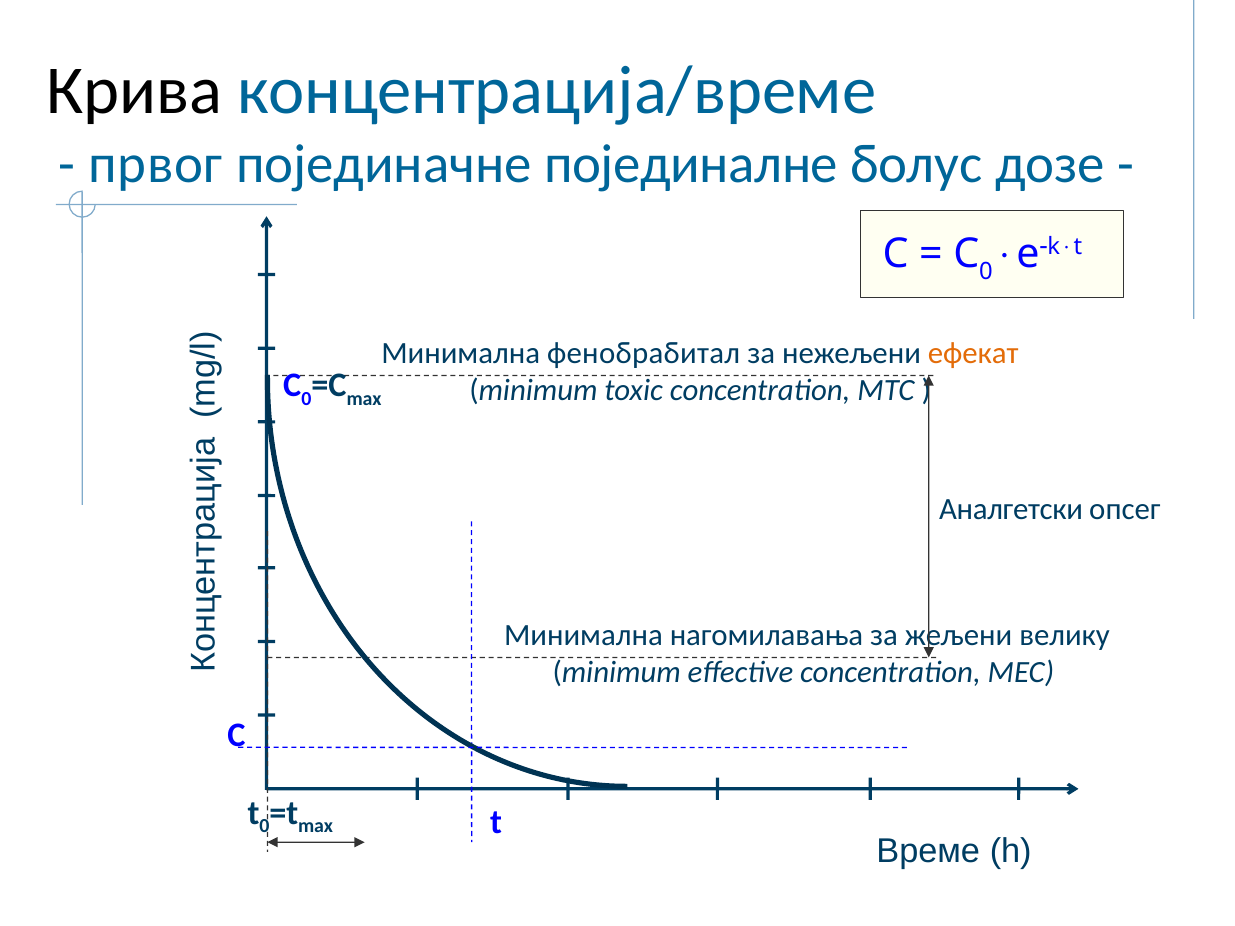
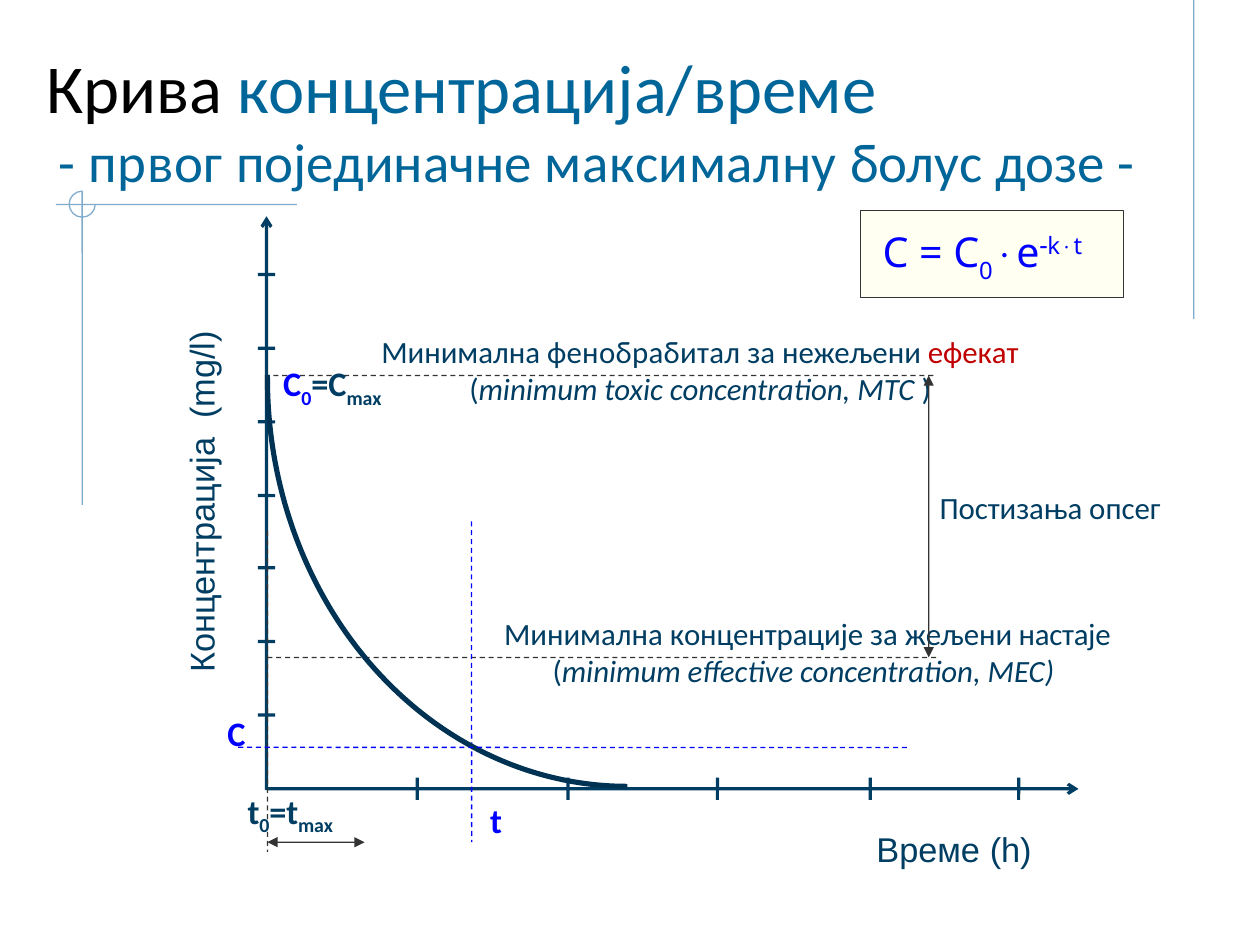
појединалне: појединалне -> максималну
ефекат colour: orange -> red
Аналгетски: Аналгетски -> Постизања
нагомилавања: нагомилавања -> концентрације
велику: велику -> настаје
